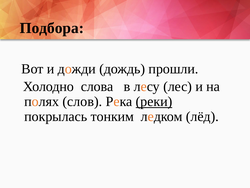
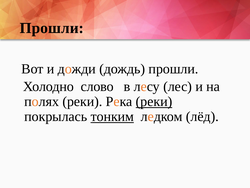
Подбора at (52, 28): Подбора -> Прошли
слова: слова -> слово
полях слов: слов -> реки
тонким underline: none -> present
